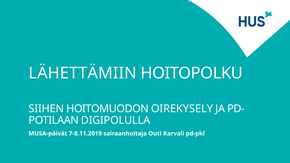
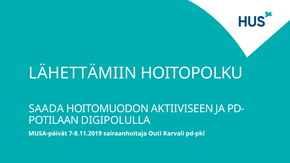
SIIHEN: SIIHEN -> SAADA
OIREKYSELY: OIREKYSELY -> AKTIIVISEEN
